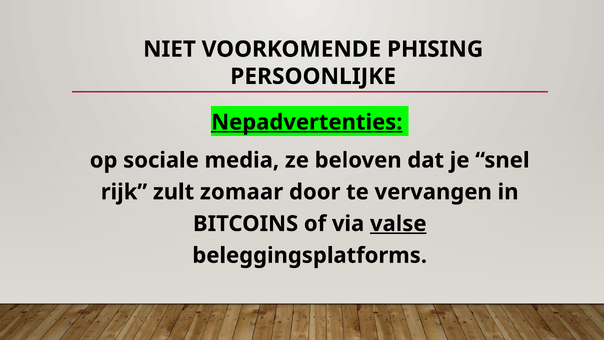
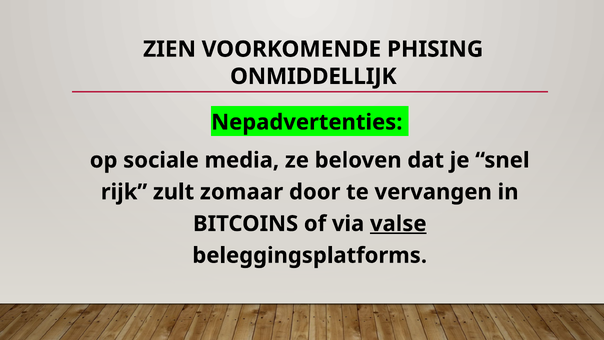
NIET: NIET -> ZIEN
PERSOONLIJKE: PERSOONLIJKE -> ONMIDDELLIJK
Nepadvertenties underline: present -> none
